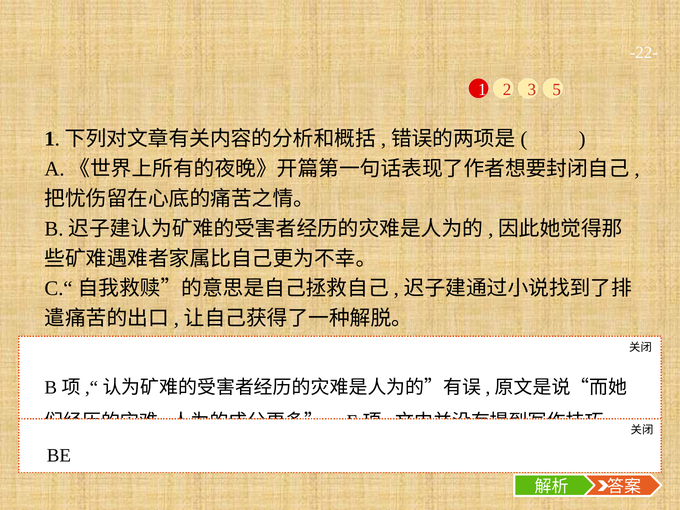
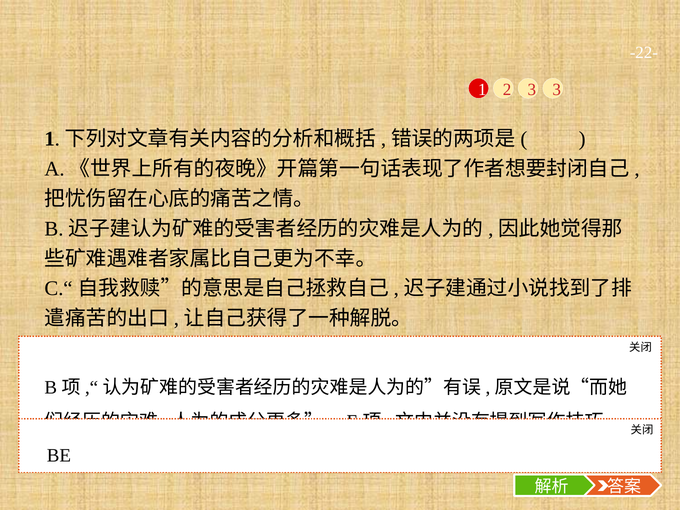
3 5: 5 -> 3
